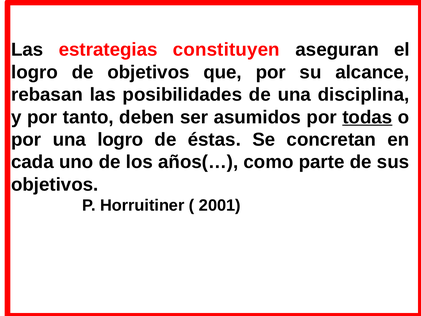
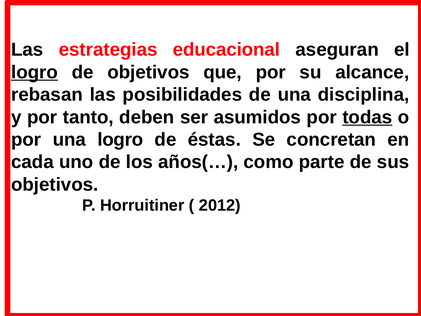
constituyen: constituyen -> educacional
logro at (35, 72) underline: none -> present
2001: 2001 -> 2012
